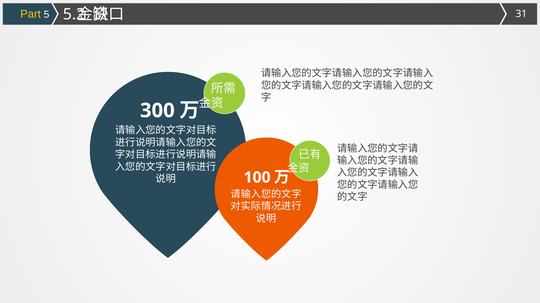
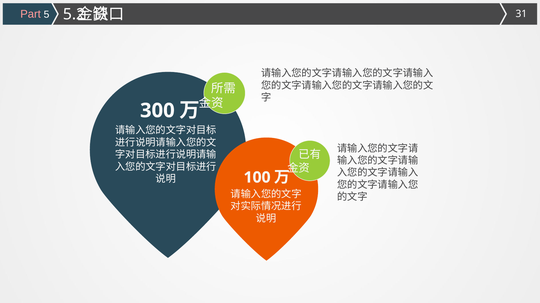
Part colour: yellow -> pink
